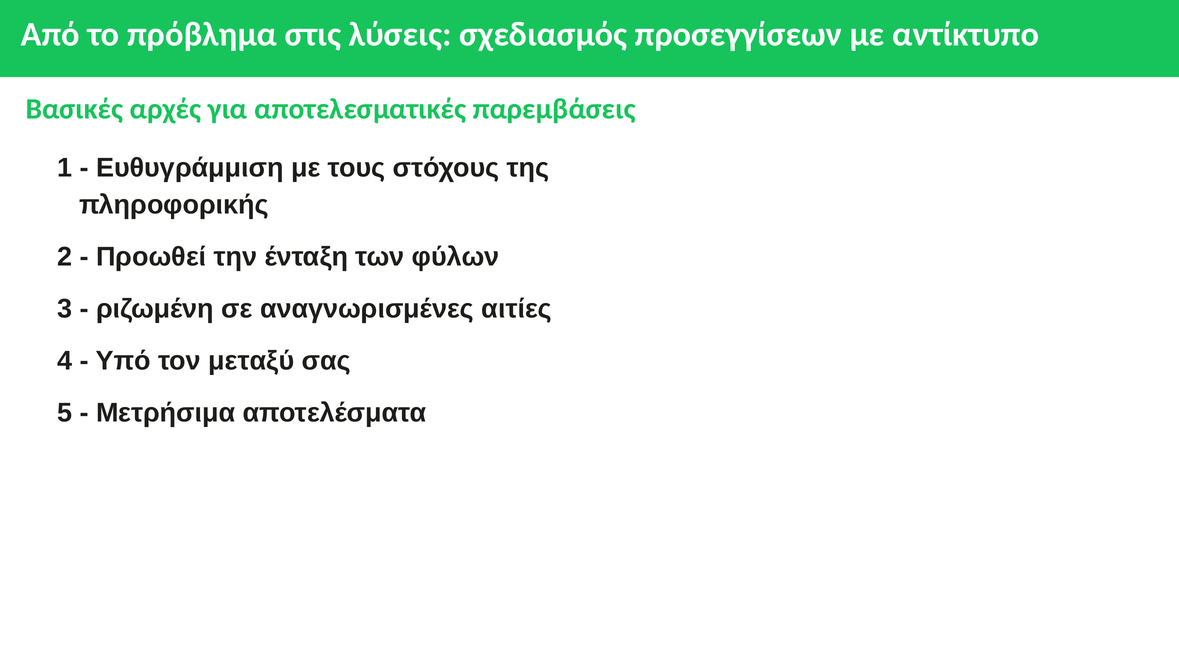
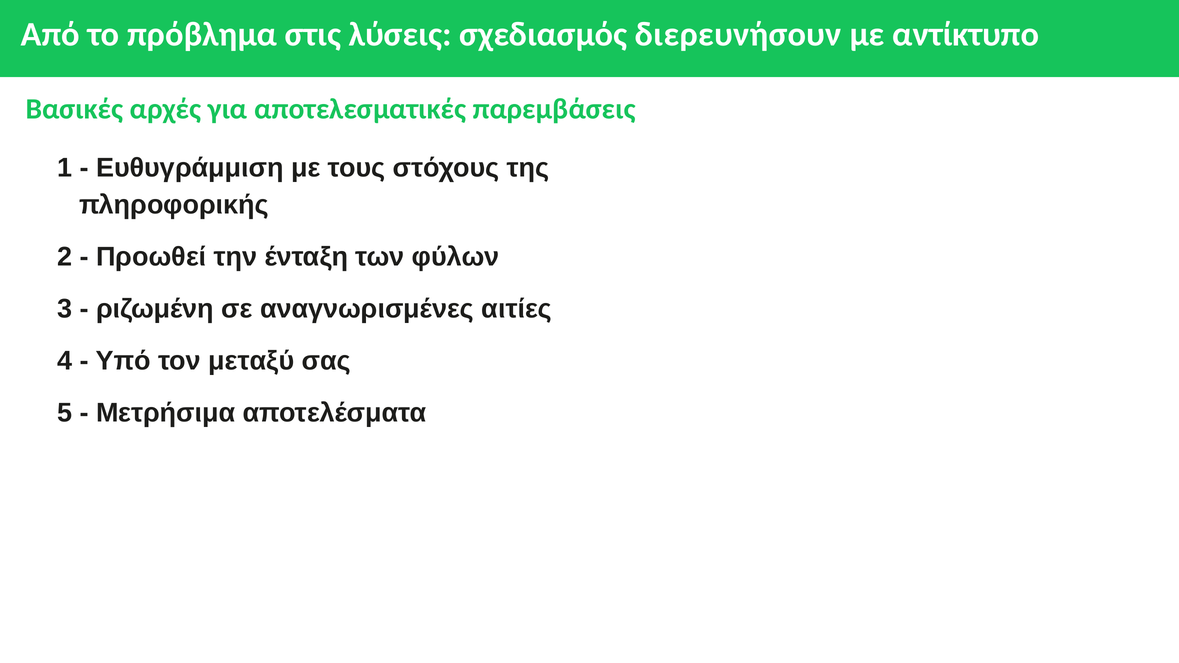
προσεγγίσεων: προσεγγίσεων -> διερευνήσουν
